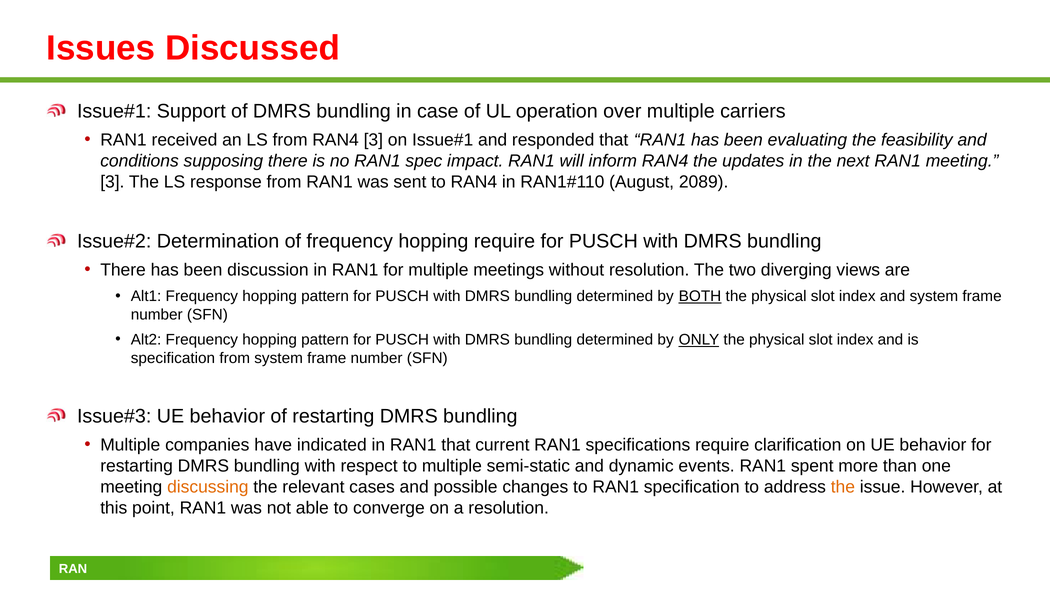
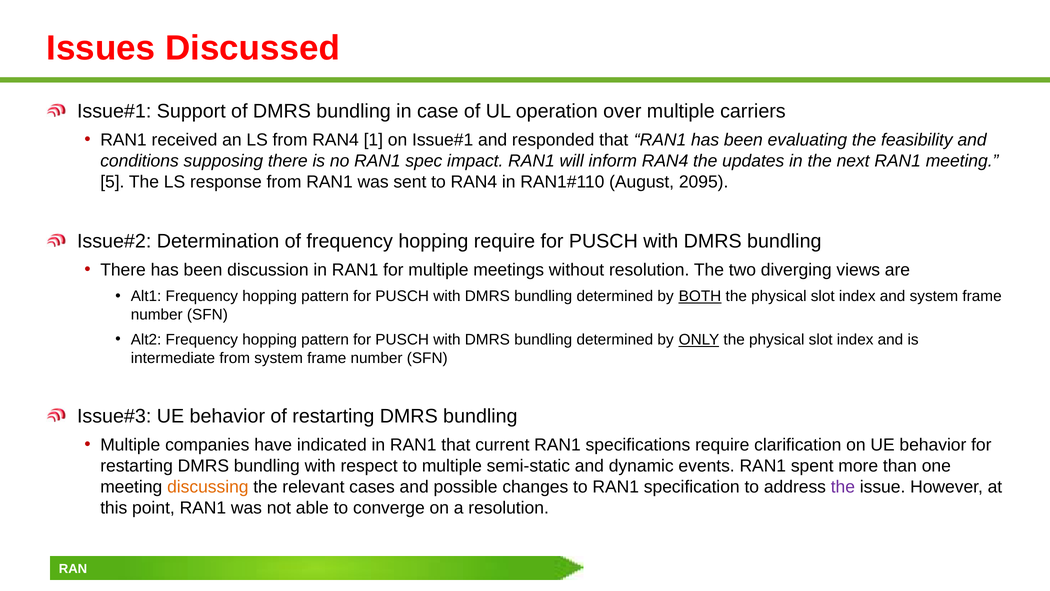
RAN4 3: 3 -> 1
3 at (112, 182): 3 -> 5
2089: 2089 -> 2095
specification at (173, 358): specification -> intermediate
the at (843, 487) colour: orange -> purple
